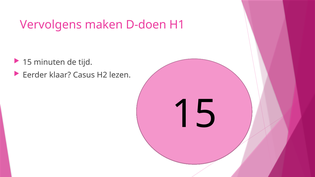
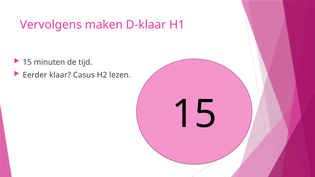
D-doen: D-doen -> D-klaar
